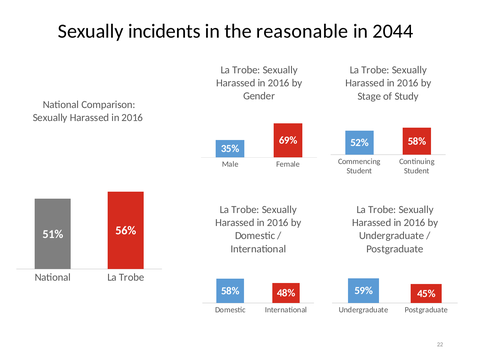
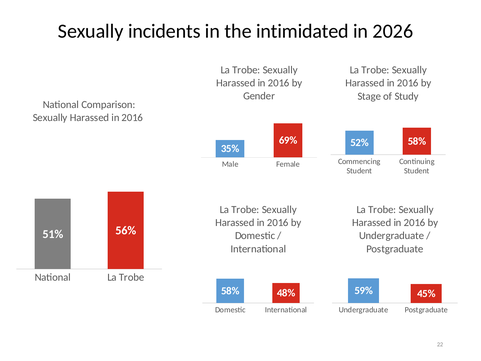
reasonable: reasonable -> intimidated
2044: 2044 -> 2026
